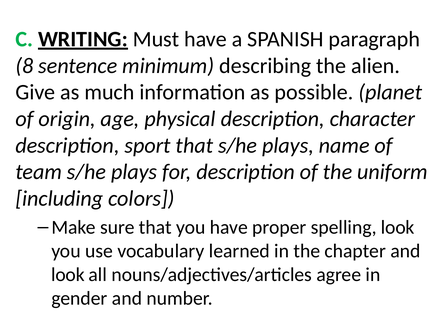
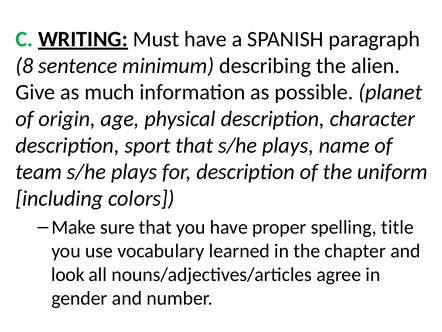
spelling look: look -> title
